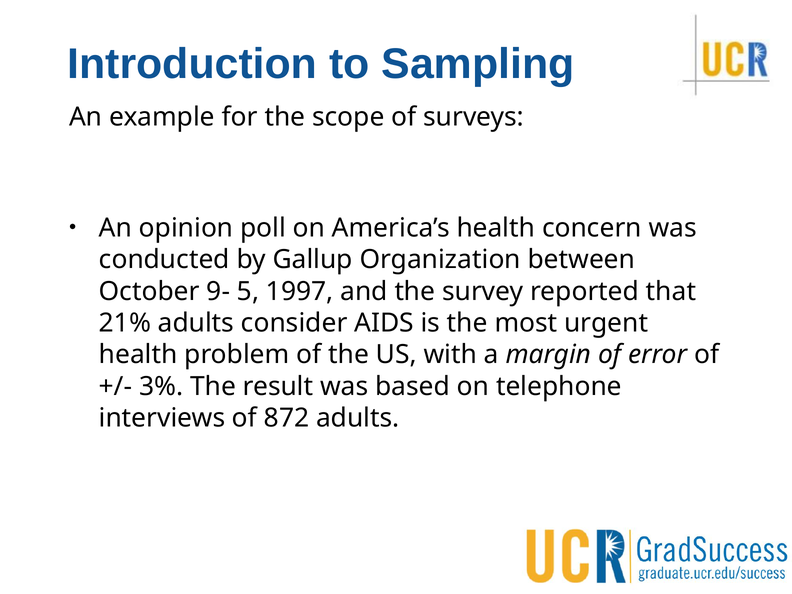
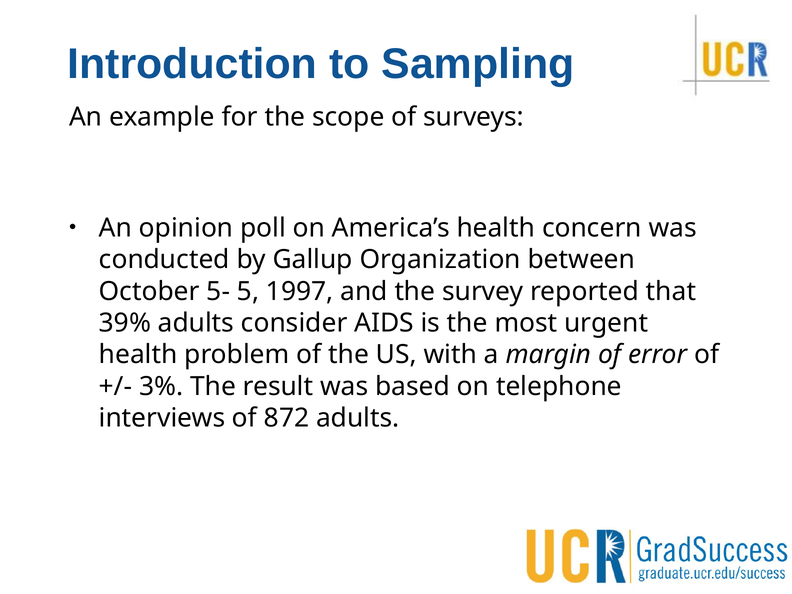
9-: 9- -> 5-
21%: 21% -> 39%
